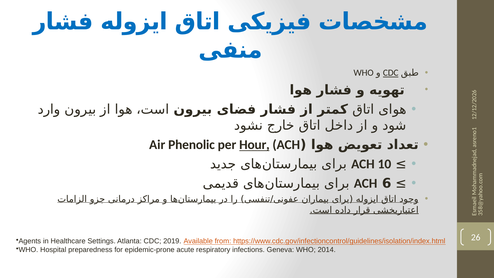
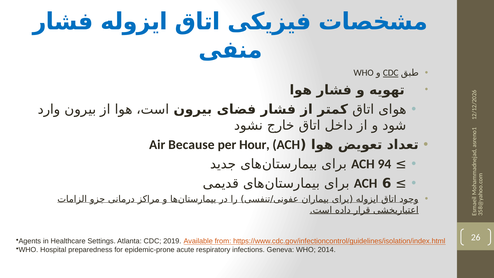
Phenolic: Phenolic -> Because
Hour underline: present -> none
10: 10 -> 94
